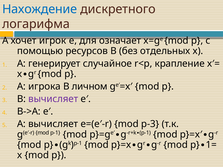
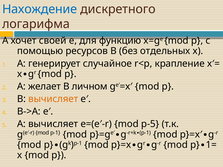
игрок: игрок -> своей
означает: означает -> функцию
игрока: игрока -> желает
вычисляет at (53, 99) colour: purple -> orange
p-3: p-3 -> p-5
